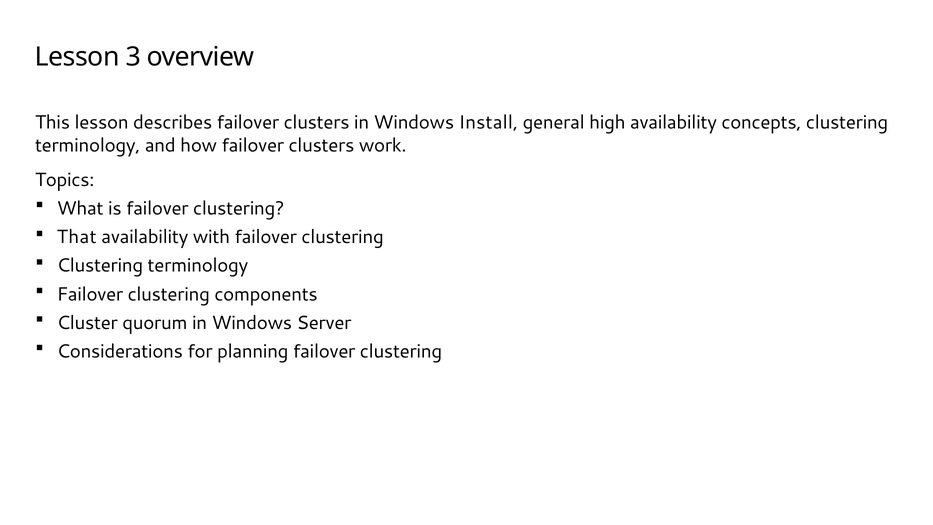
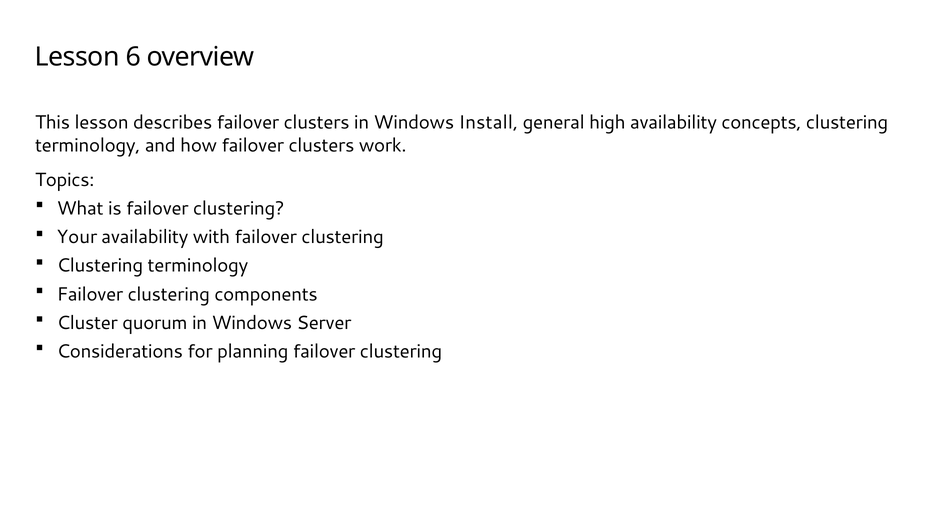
3: 3 -> 6
That: That -> Your
